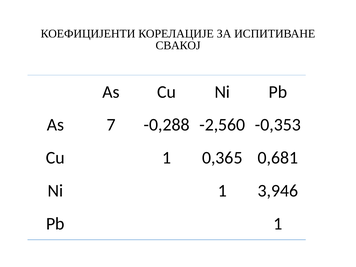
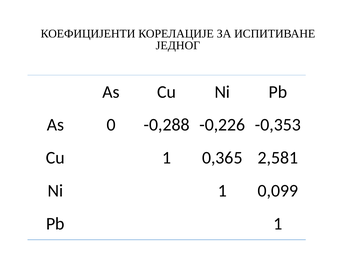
СВАКОЈ: СВАКОЈ -> ЈЕДНОГ
7: 7 -> 0
-2,560: -2,560 -> -0,226
0,681: 0,681 -> 2,581
3,946: 3,946 -> 0,099
